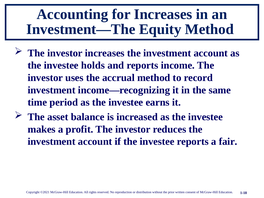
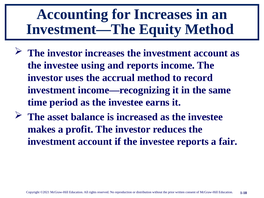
holds: holds -> using
